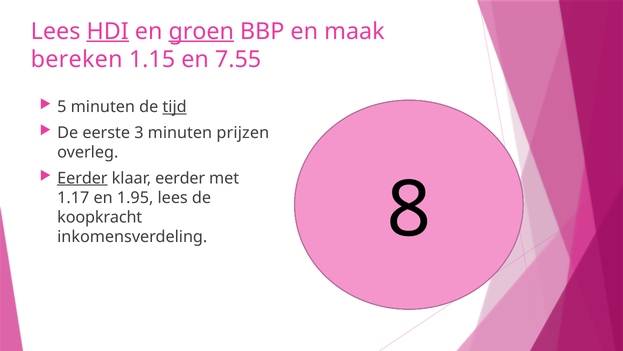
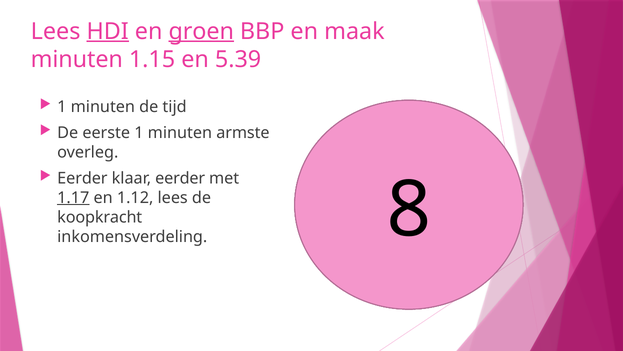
bereken at (77, 59): bereken -> minuten
7.55: 7.55 -> 5.39
5 at (62, 107): 5 -> 1
tijd underline: present -> none
eerste 3: 3 -> 1
prijzen: prijzen -> armste
Eerder at (82, 178) underline: present -> none
1.17 underline: none -> present
1.95: 1.95 -> 1.12
